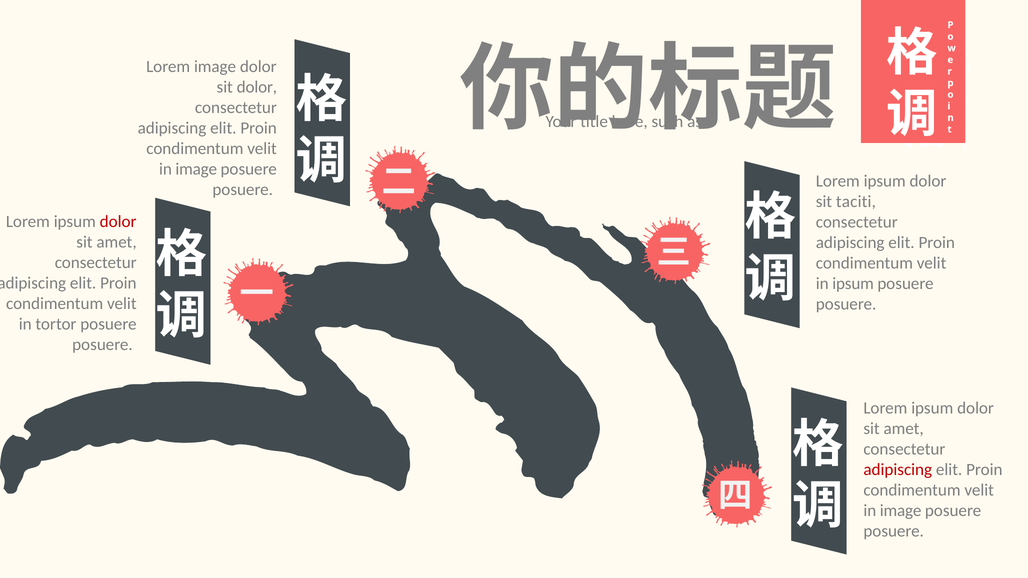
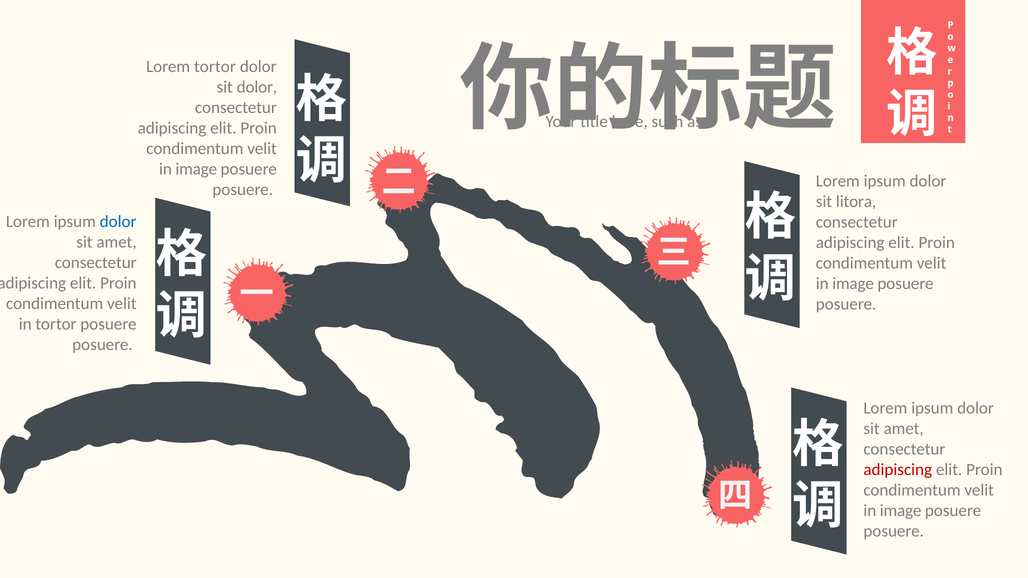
Lorem image: image -> tortor
taciti: taciti -> litora
dolor at (118, 222) colour: red -> blue
ipsum at (853, 284): ipsum -> image
